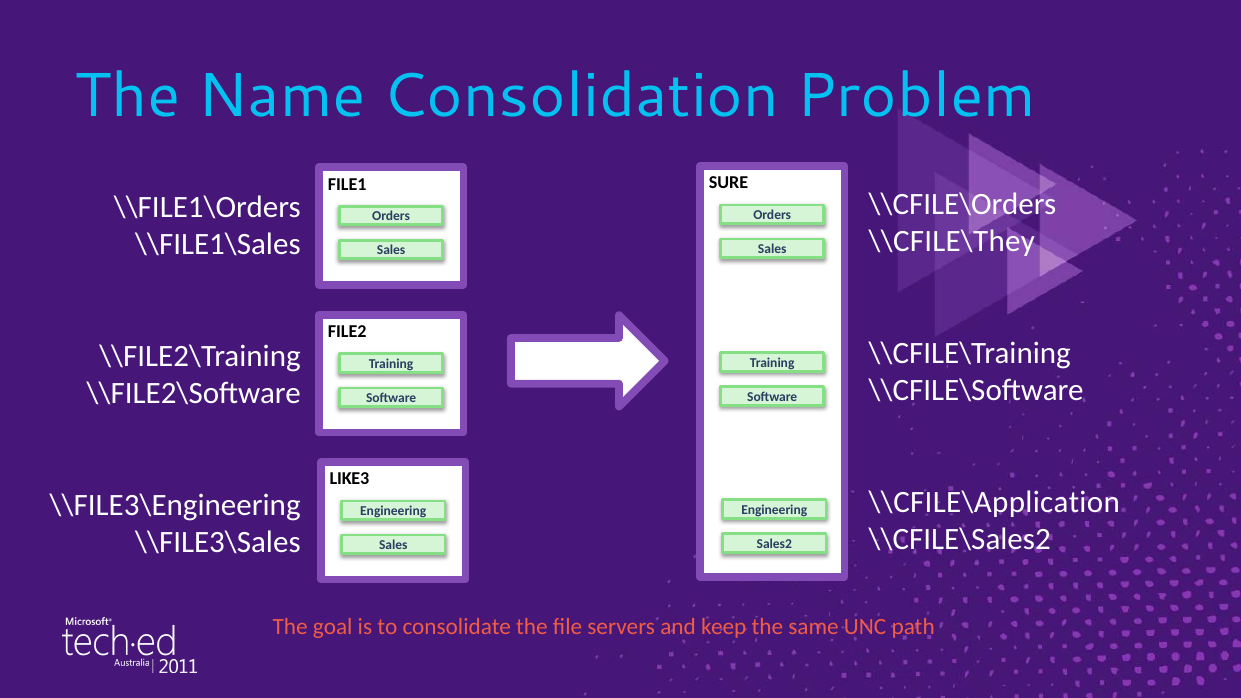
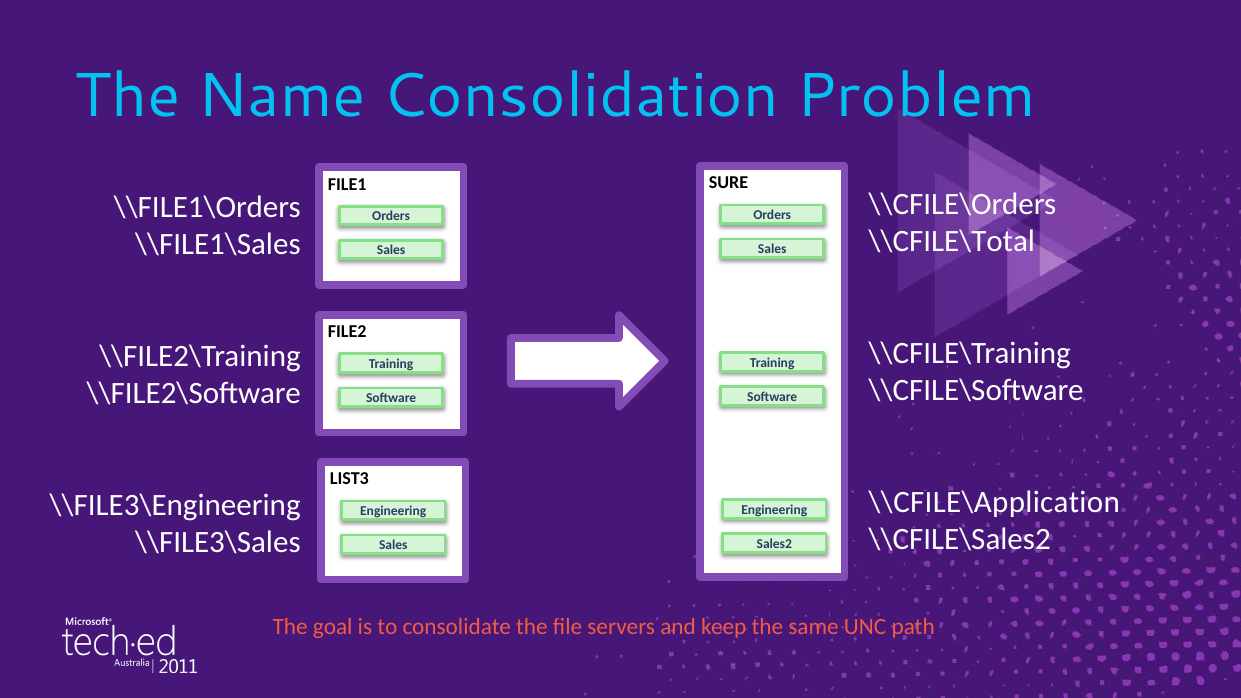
\\CFILE\They: \\CFILE\They -> \\CFILE\Total
LIKE3: LIKE3 -> LIST3
